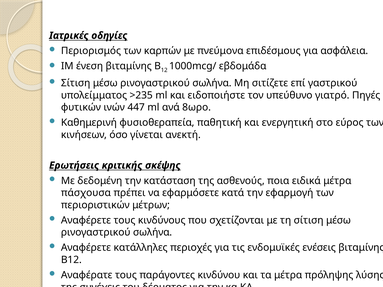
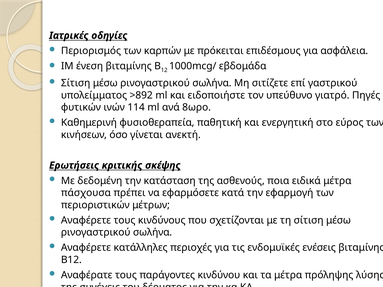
πνεύμονα: πνεύμονα -> πρόκειται
>235: >235 -> >892
447: 447 -> 114
